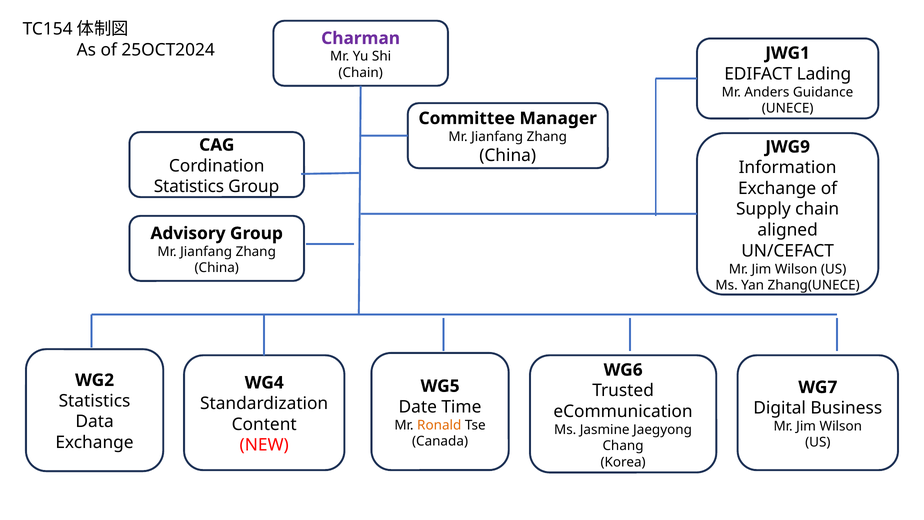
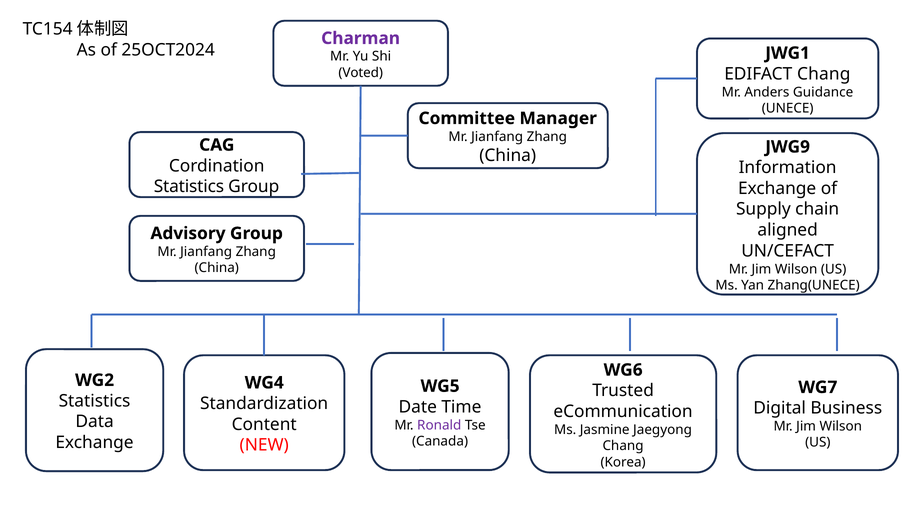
Chain at (361, 73): Chain -> Voted
EDIFACT Lading: Lading -> Chang
Ronald colour: orange -> purple
